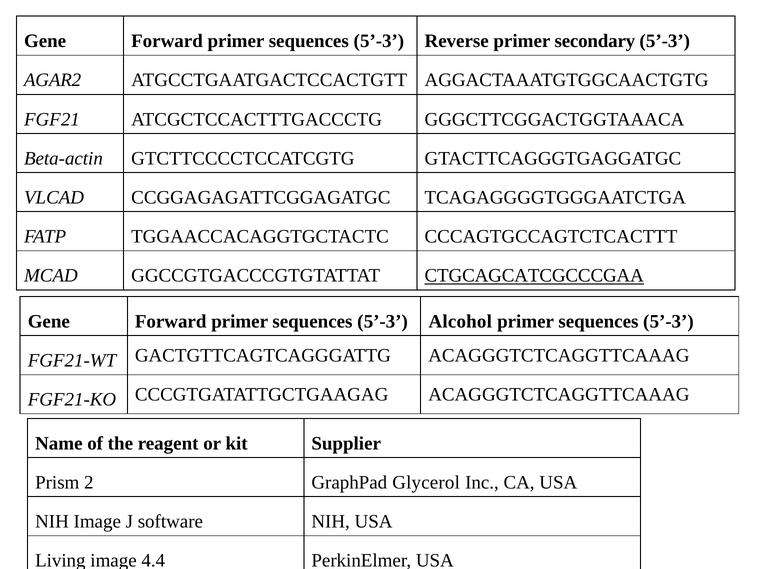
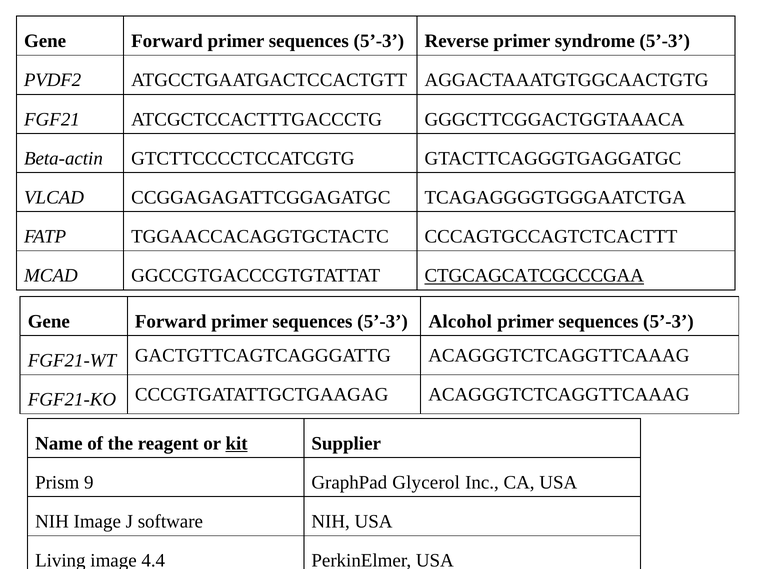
secondary: secondary -> syndrome
AGAR2: AGAR2 -> PVDF2
kit underline: none -> present
2: 2 -> 9
